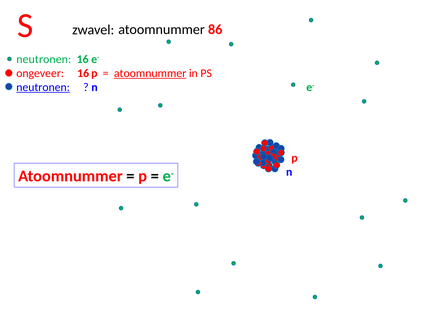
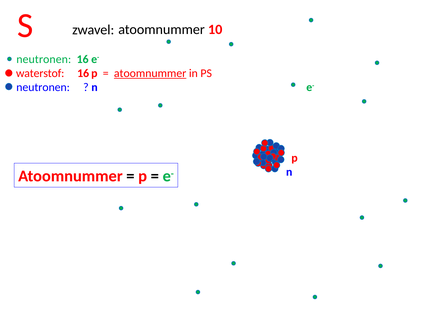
86: 86 -> 10
ongeveer: ongeveer -> waterstof
neutronen at (43, 87) underline: present -> none
